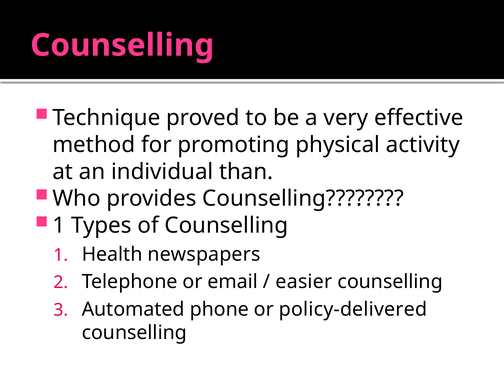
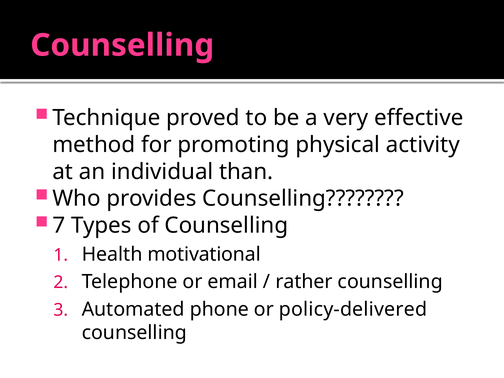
1 at (59, 225): 1 -> 7
newspapers: newspapers -> motivational
easier: easier -> rather
